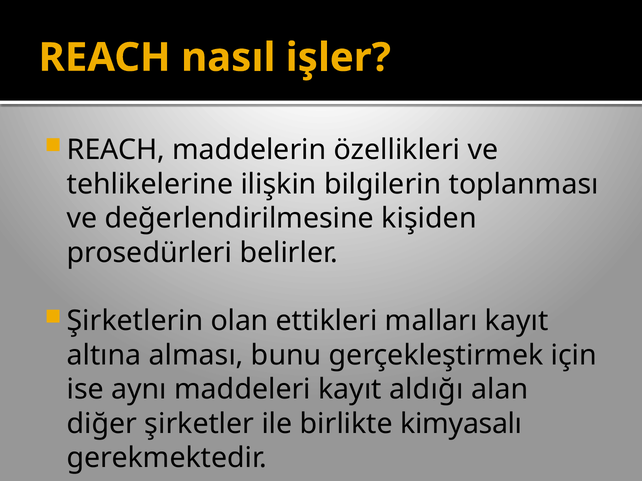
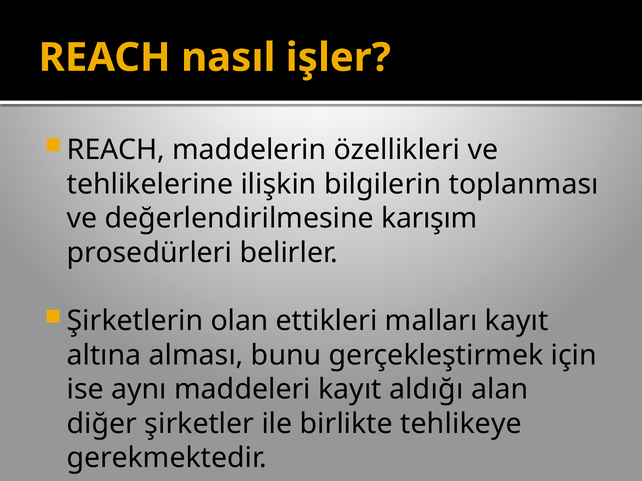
kişiden: kişiden -> karışım
kimyasalı: kimyasalı -> tehlikeye
